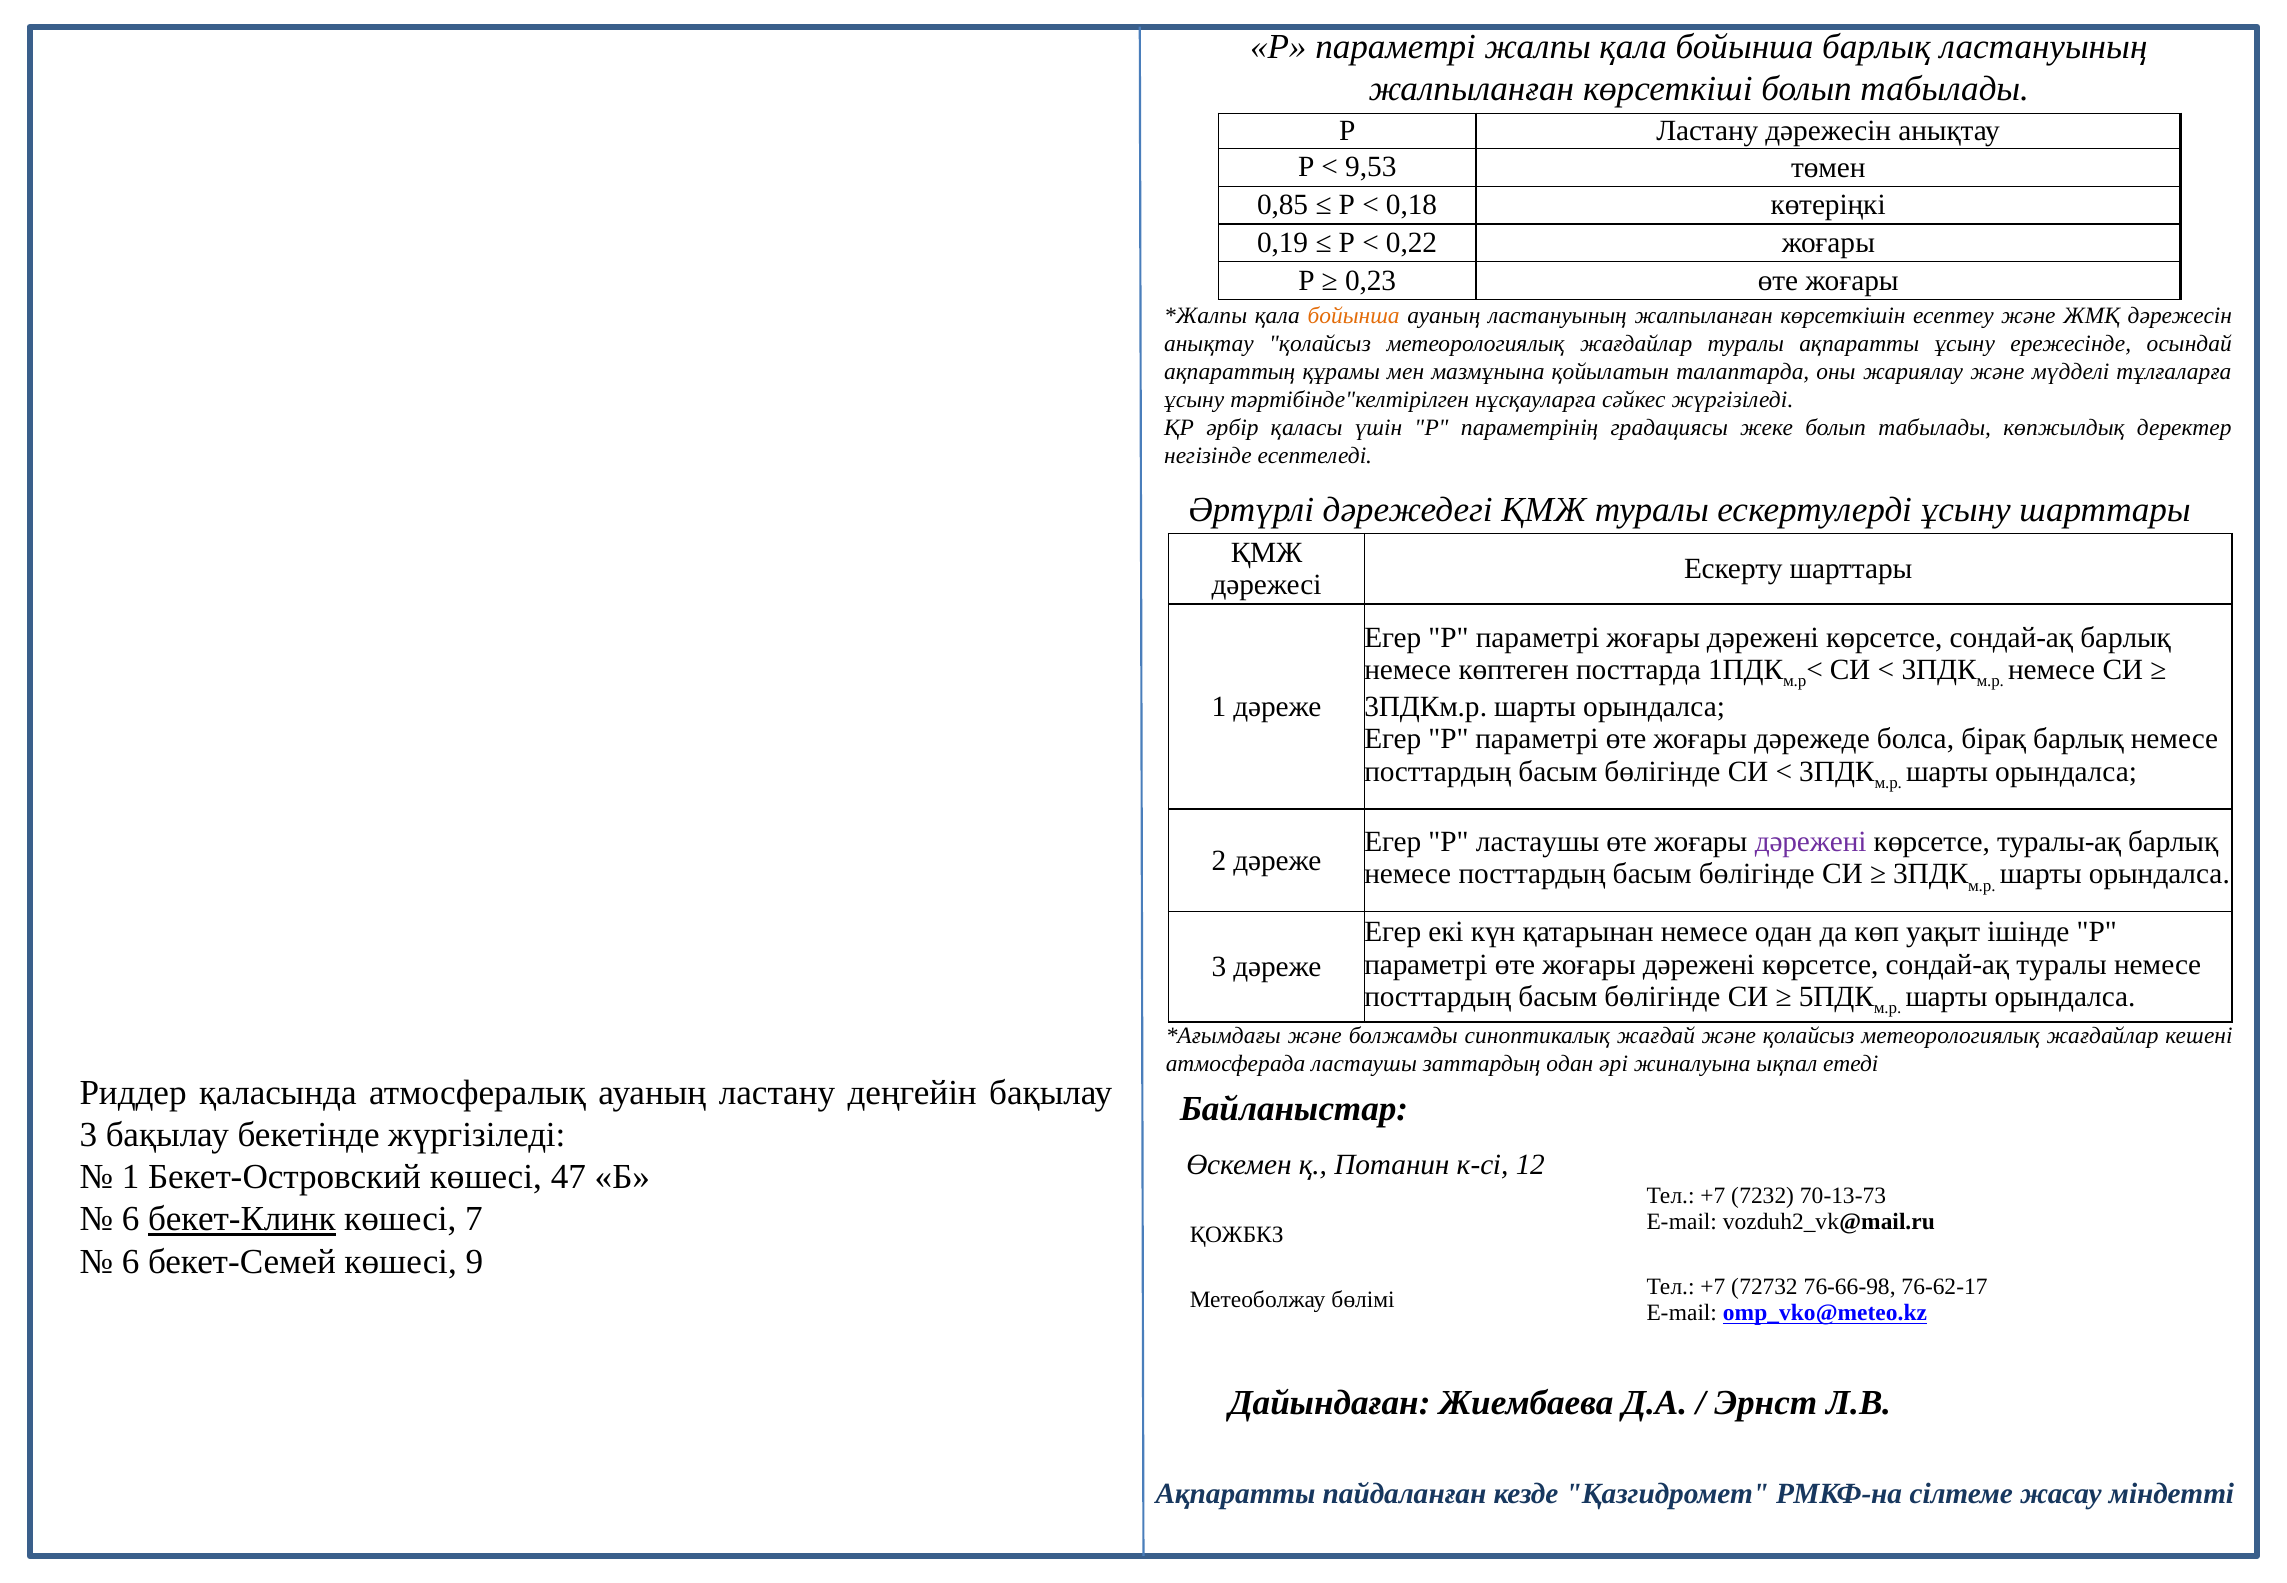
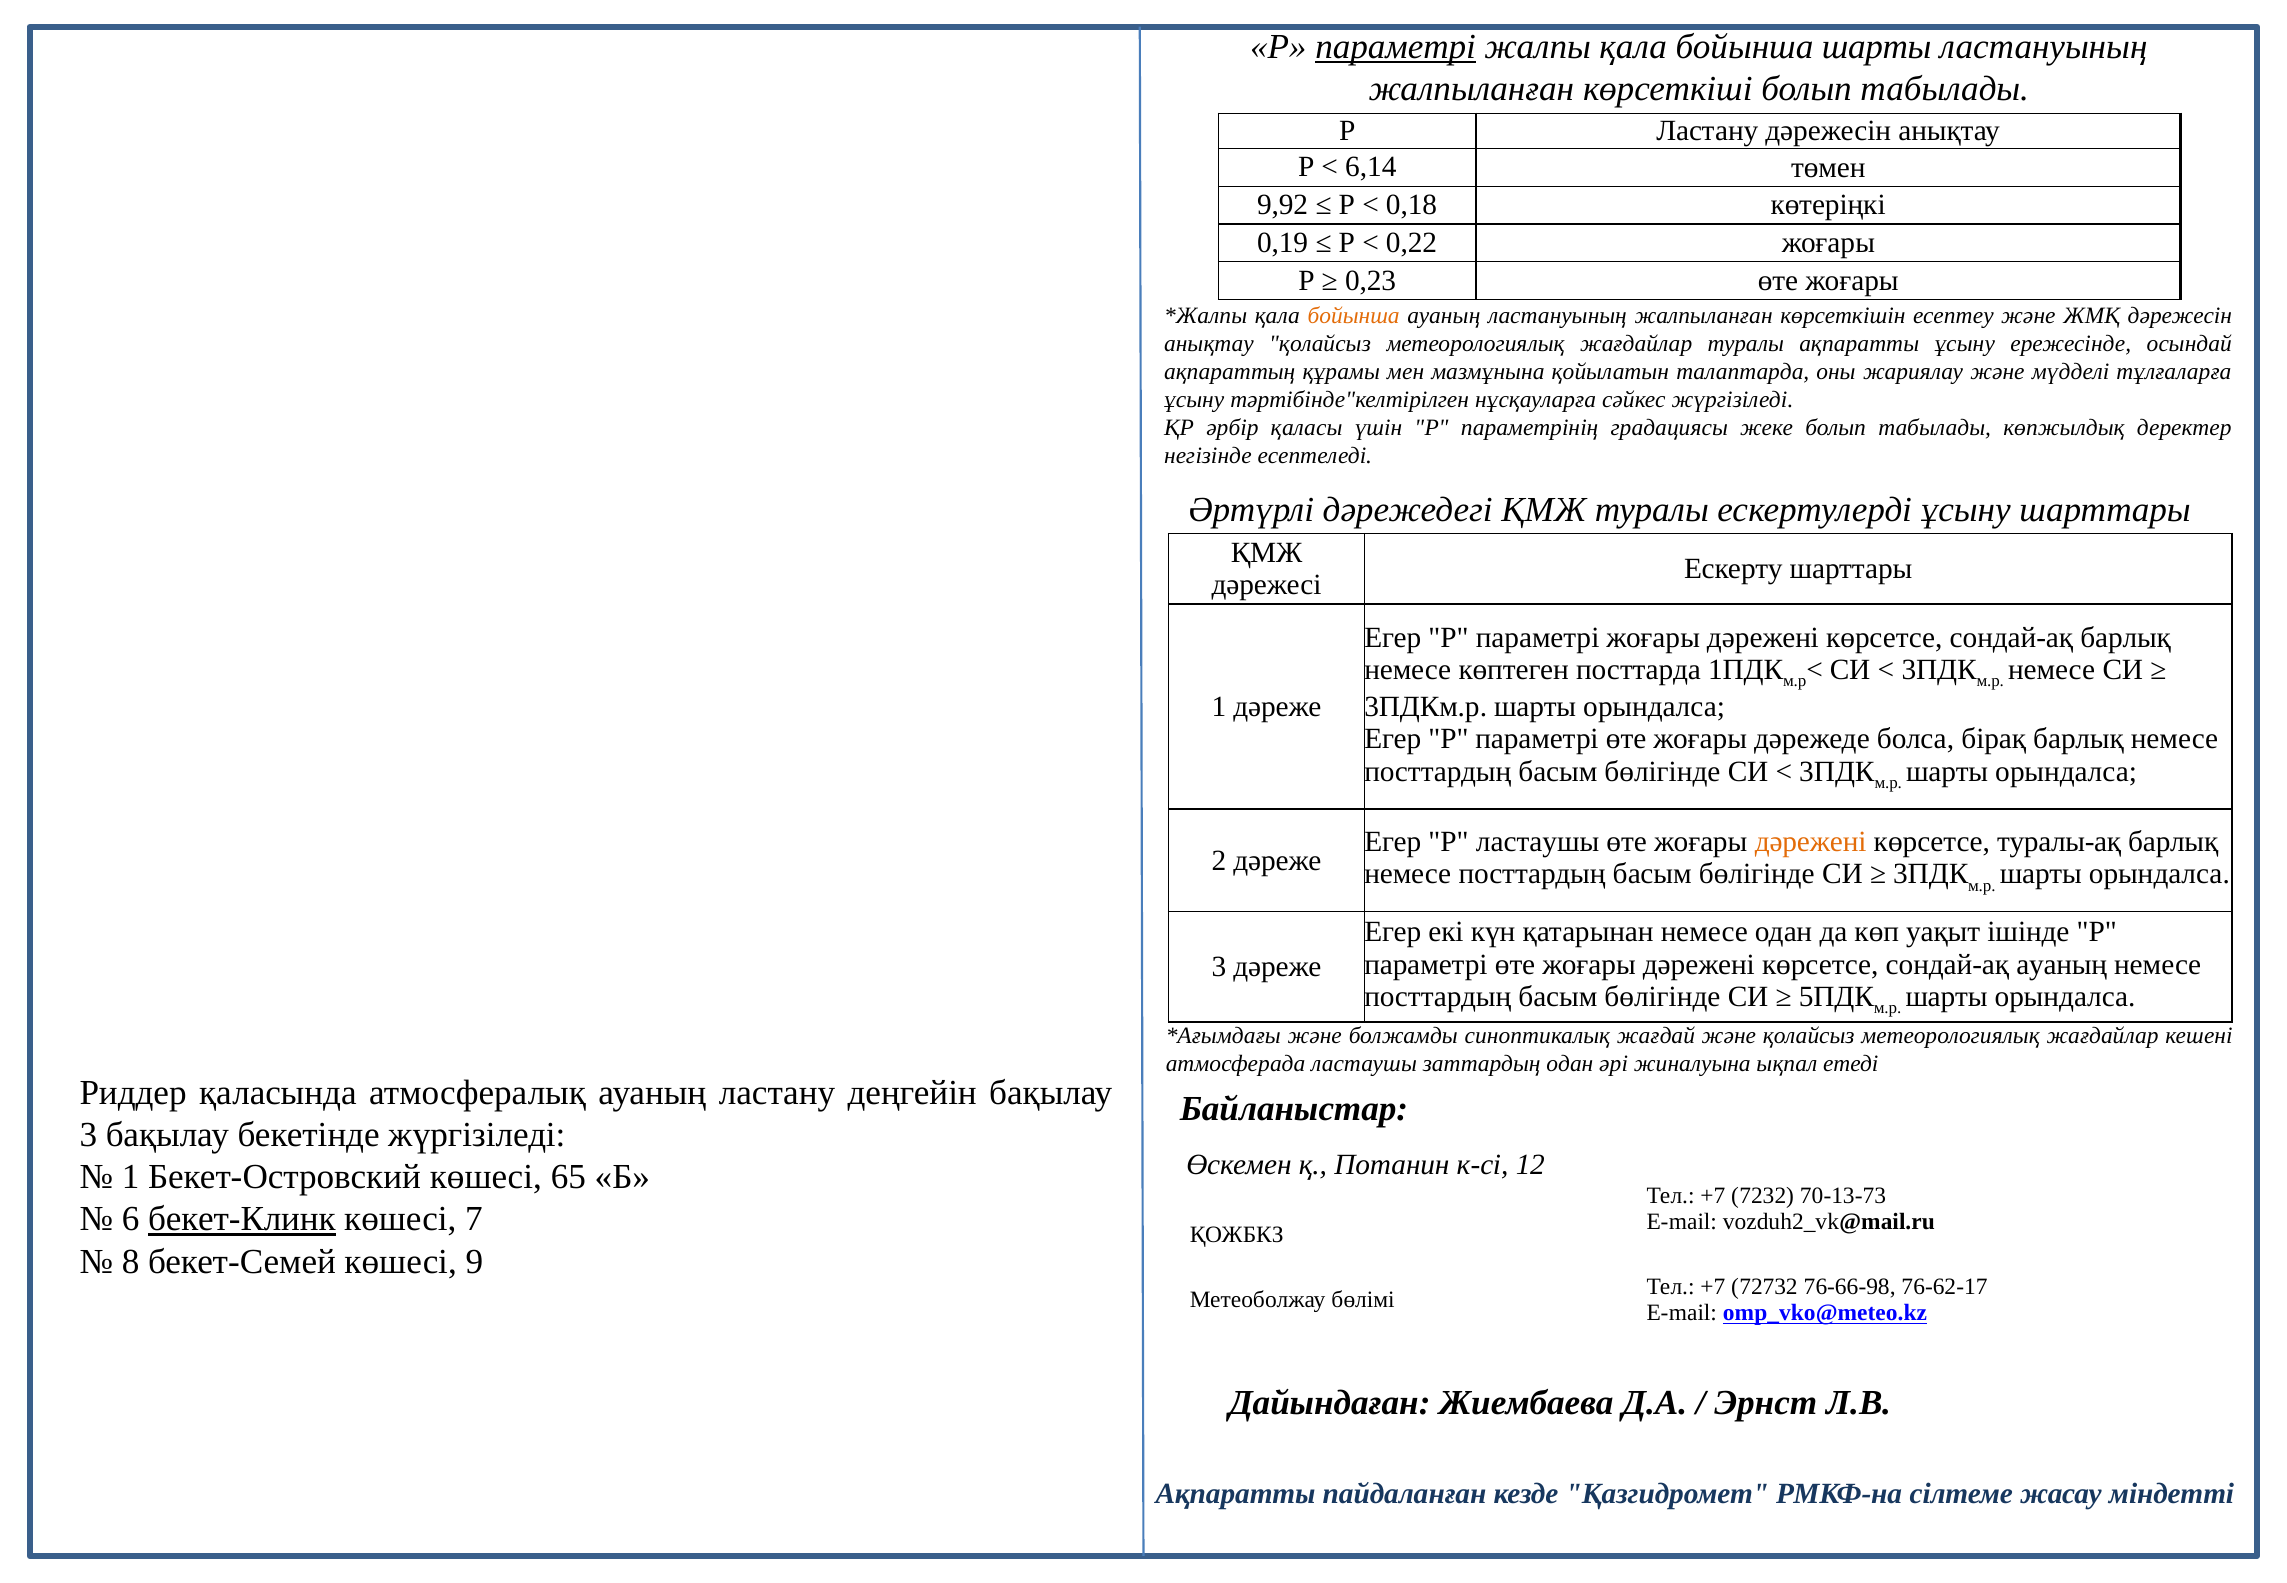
параметрі at (1396, 47) underline: none -> present
бойынша барлық: барлық -> шарты
9,53: 9,53 -> 6,14
0,85: 0,85 -> 9,92
дәрежені at (1811, 842) colour: purple -> orange
сондай-ақ туралы: туралы -> ауаның
47: 47 -> 65
6 at (131, 1262): 6 -> 8
